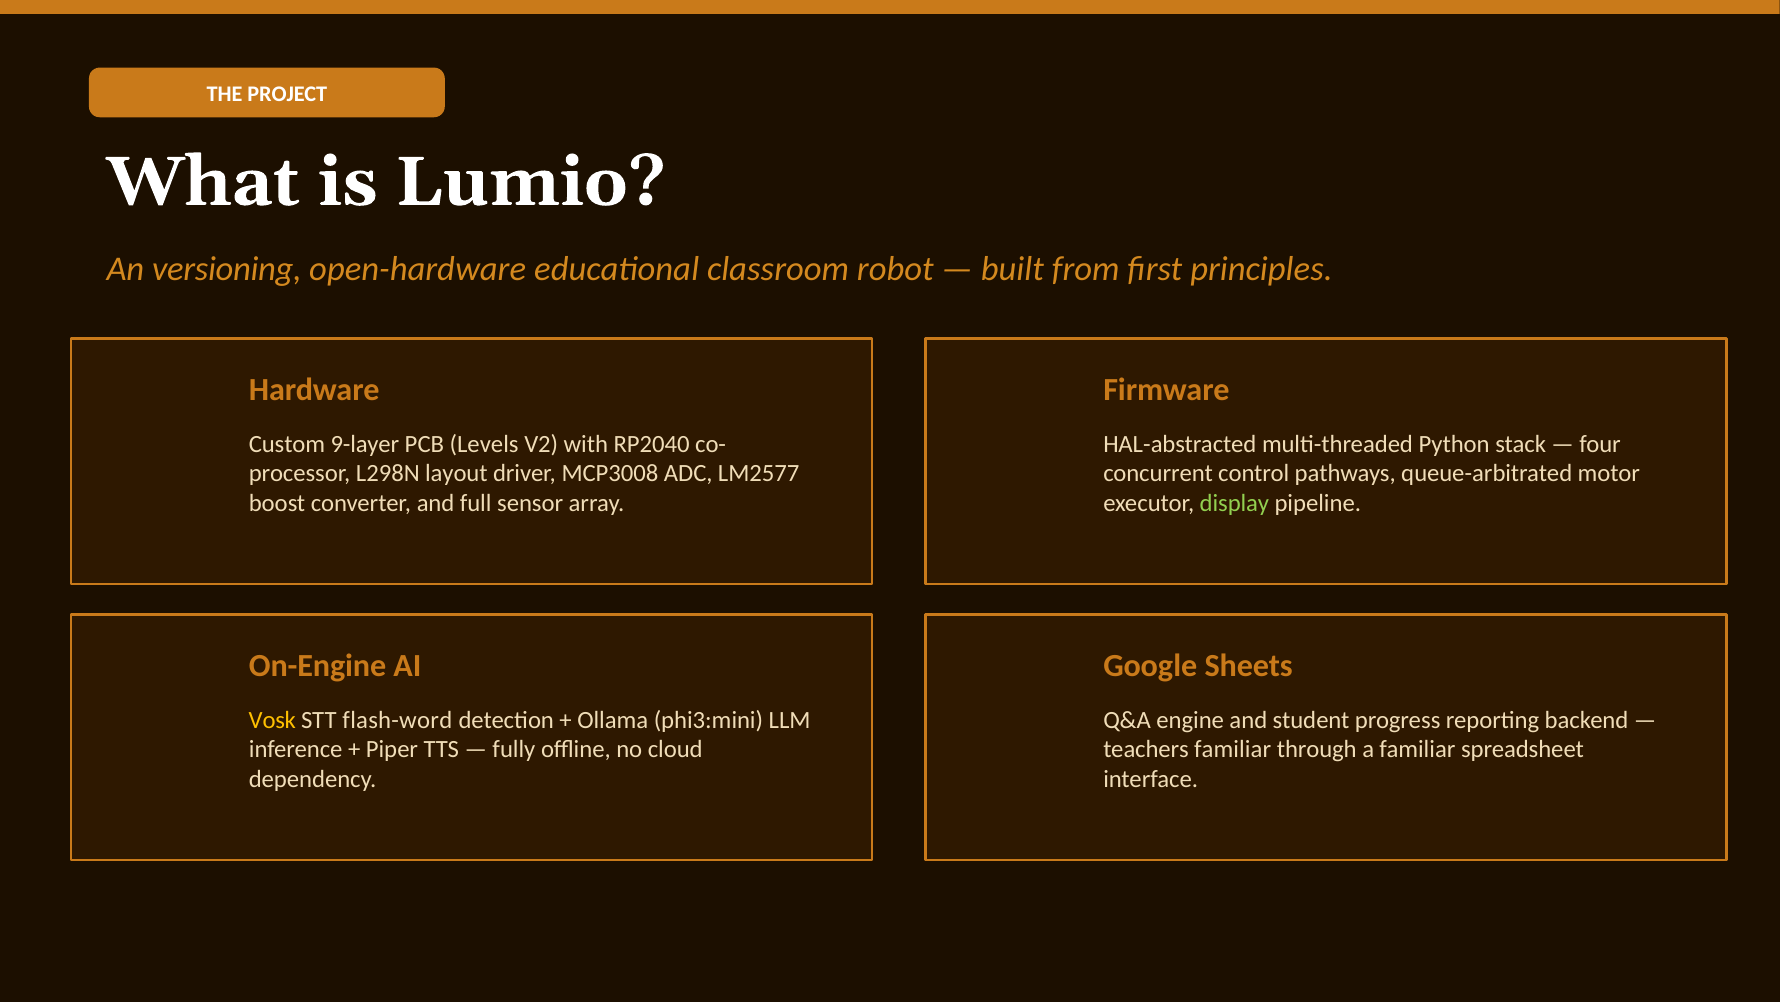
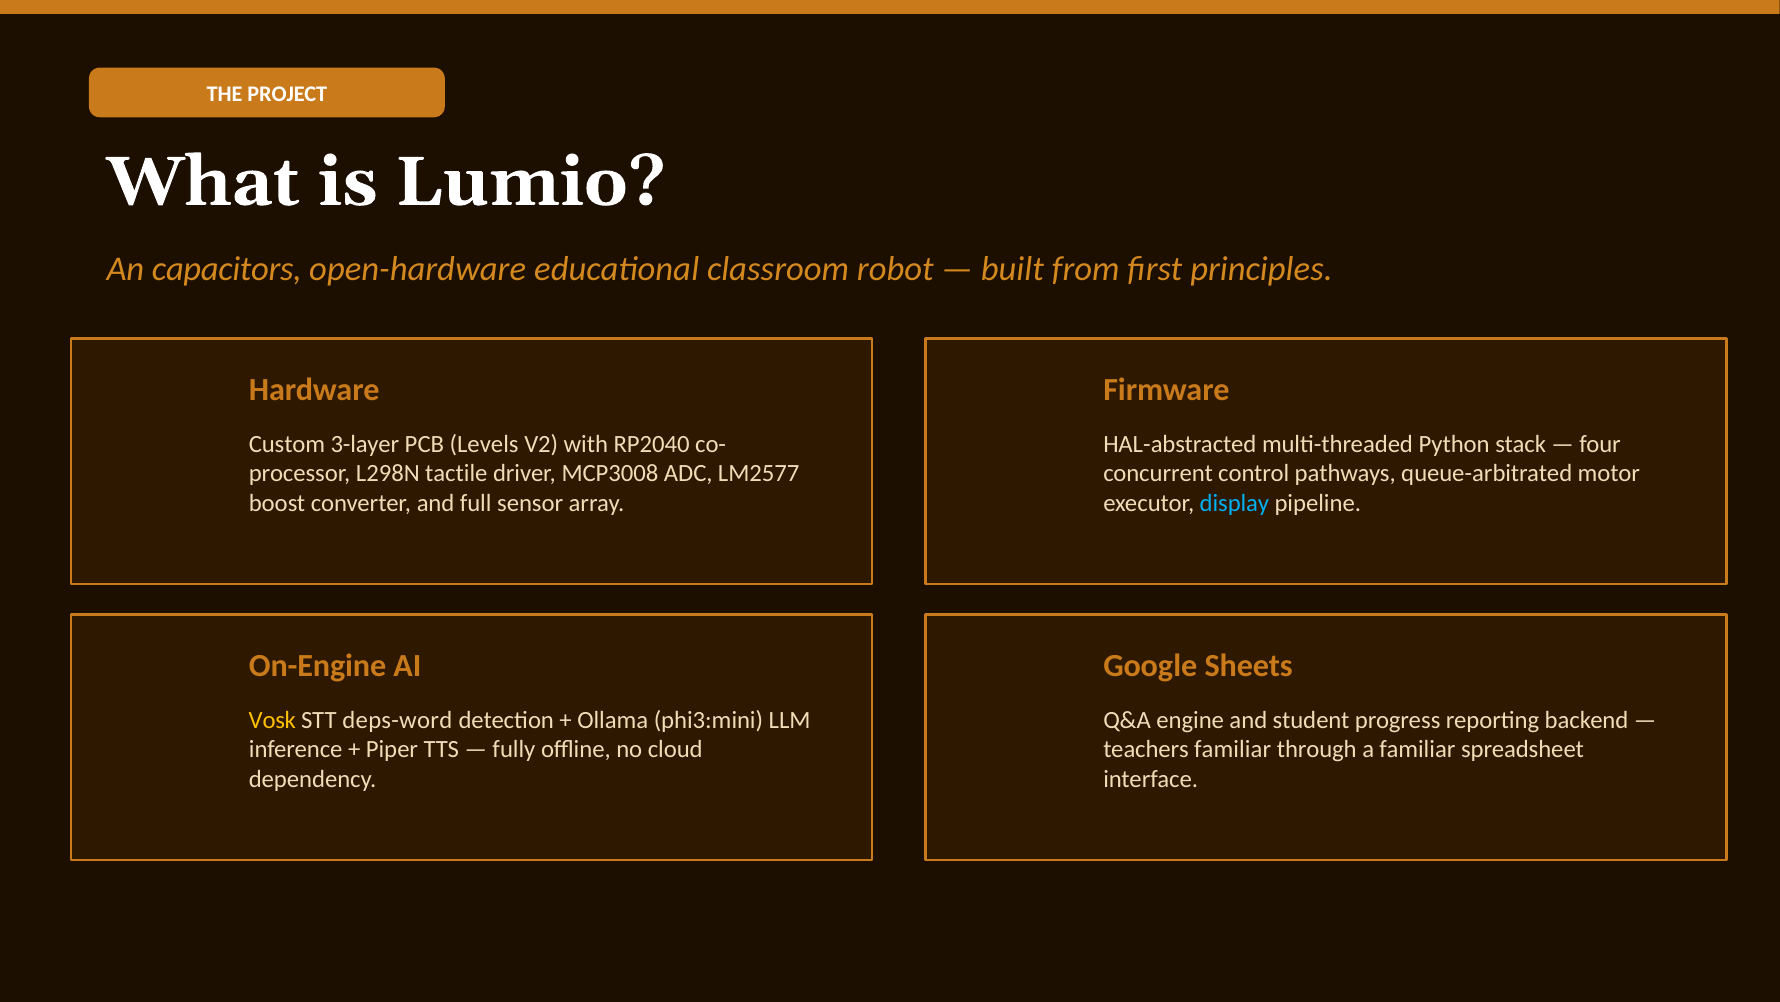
versioning: versioning -> capacitors
9-layer: 9-layer -> 3-layer
layout: layout -> tactile
display colour: light green -> light blue
flash-word: flash-word -> deps-word
